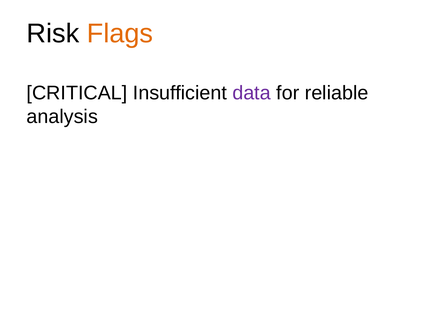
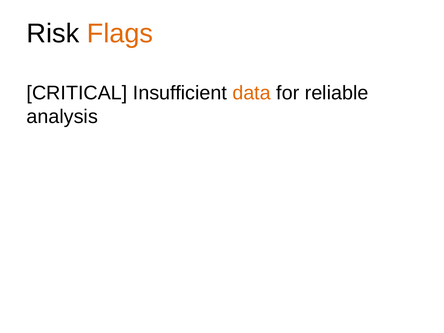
data colour: purple -> orange
